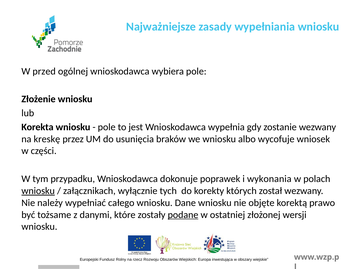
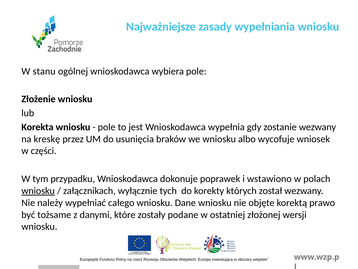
przed: przed -> stanu
wykonania: wykonania -> wstawiono
podane underline: present -> none
